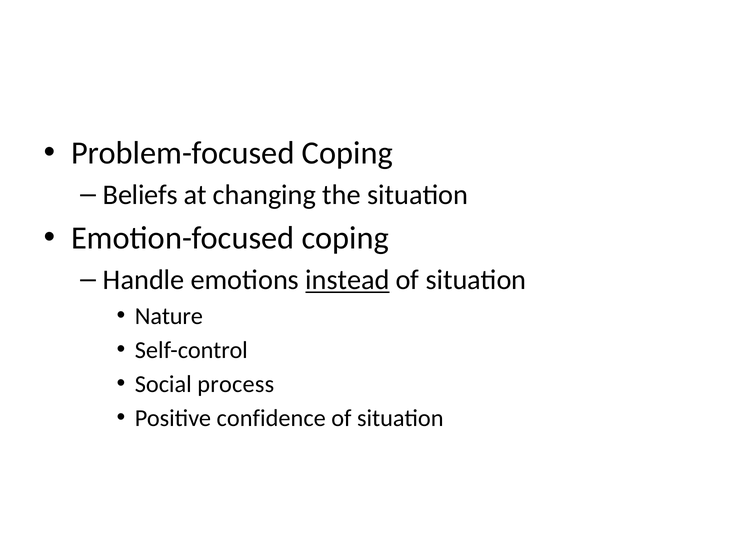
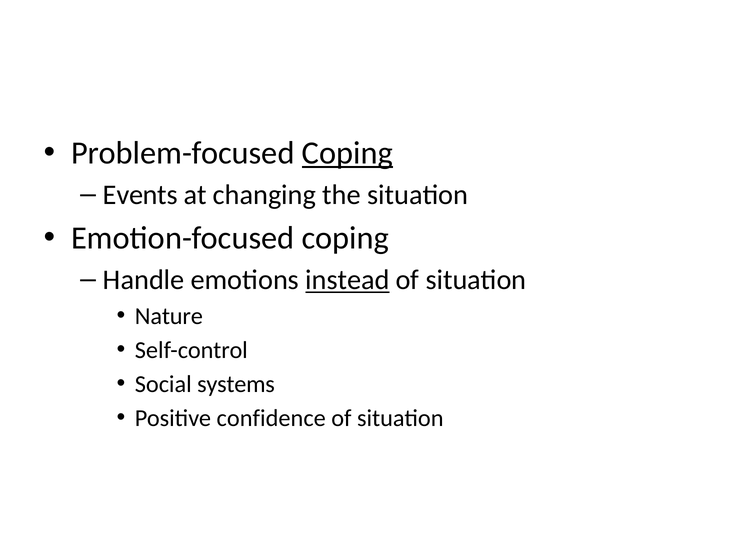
Coping at (348, 153) underline: none -> present
Beliefs: Beliefs -> Events
process: process -> systems
